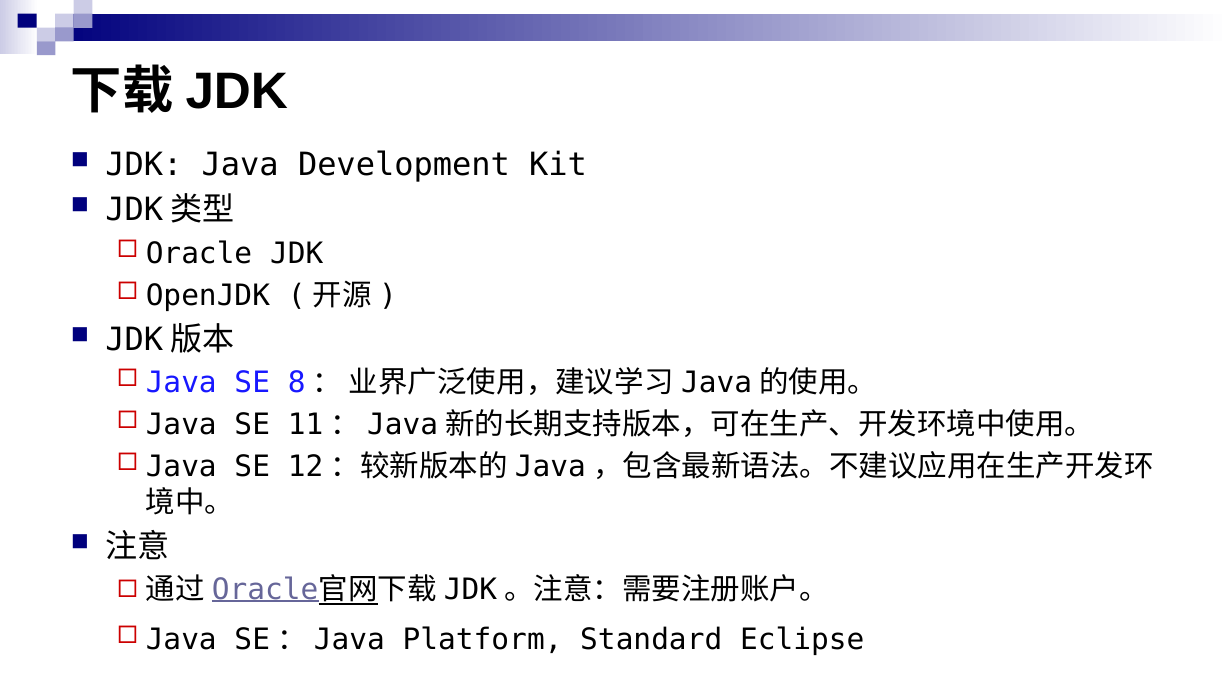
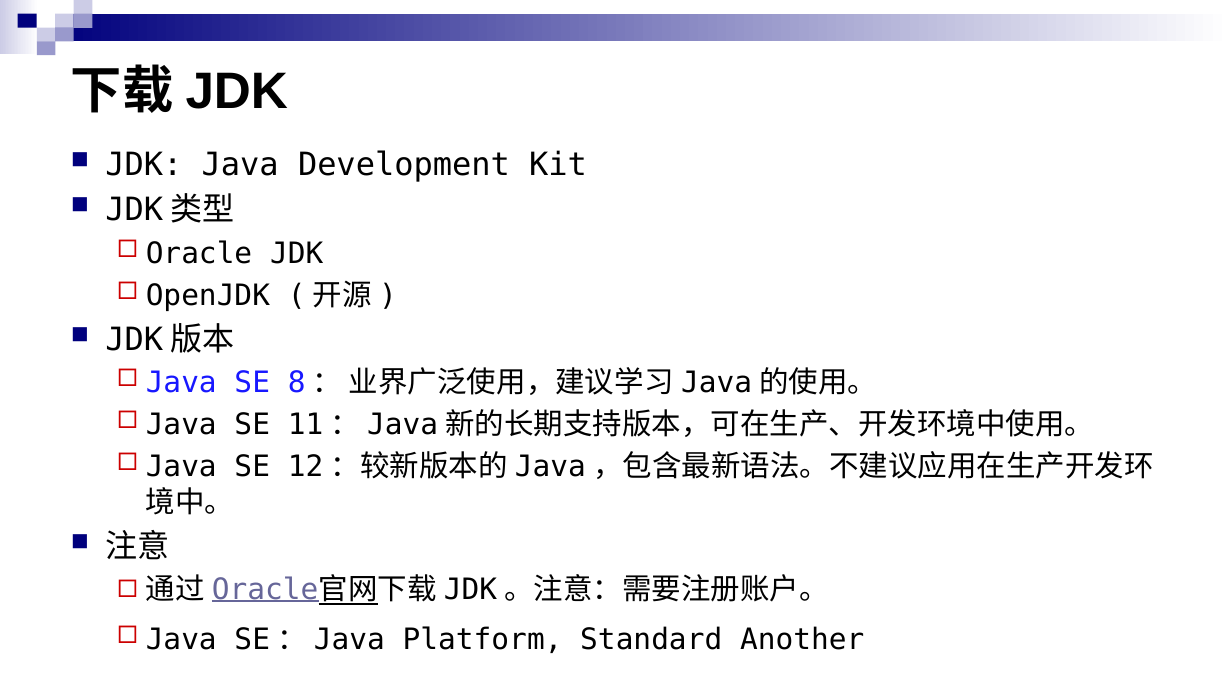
Eclipse: Eclipse -> Another
